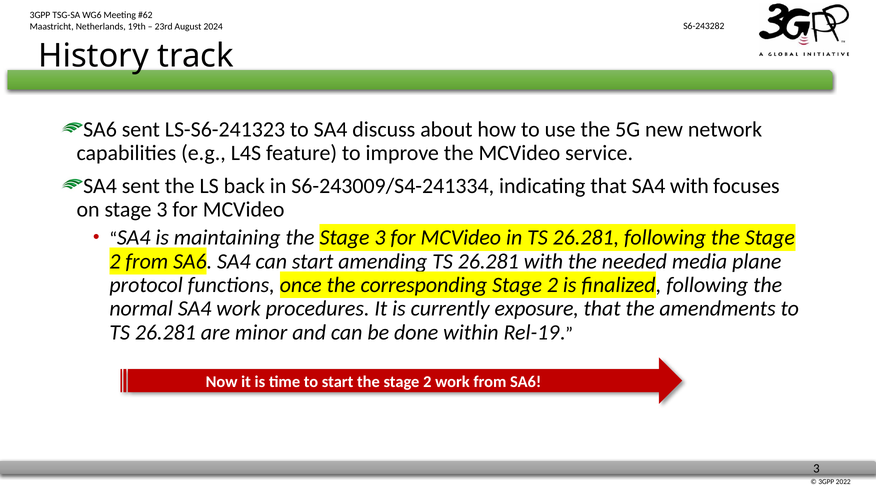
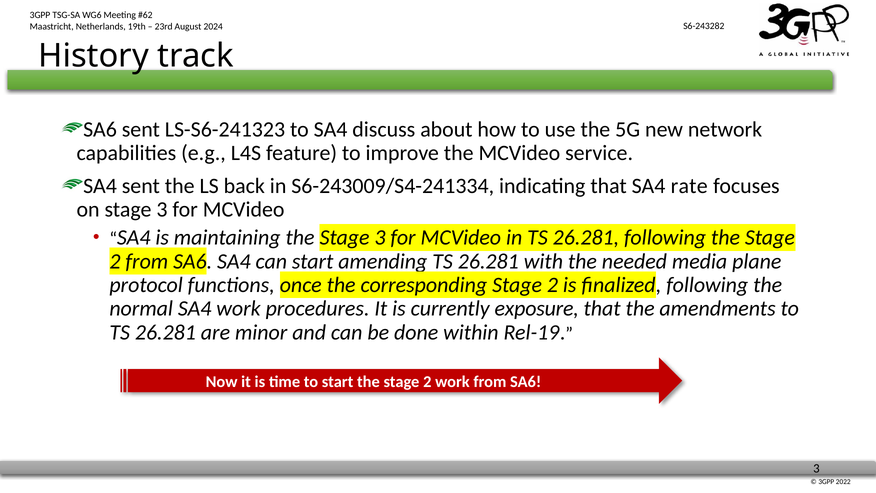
SA4 with: with -> rate
